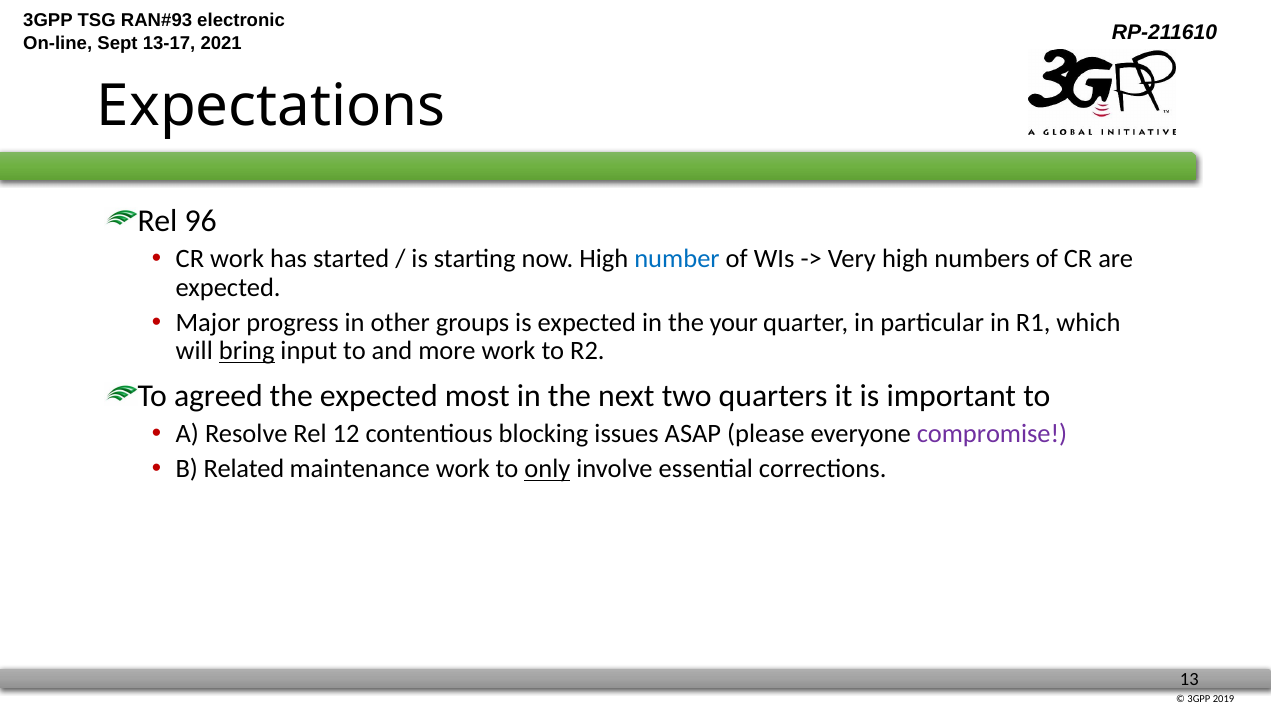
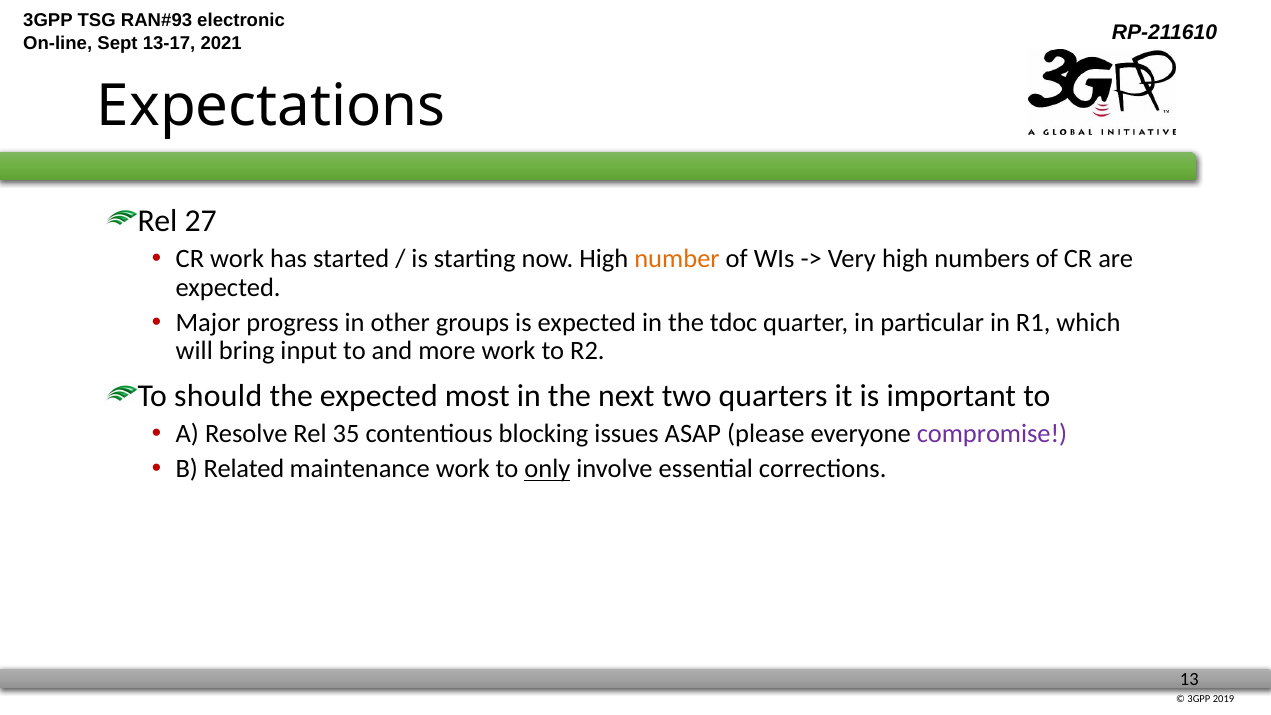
96: 96 -> 27
number colour: blue -> orange
your: your -> tdoc
bring underline: present -> none
agreed: agreed -> should
12: 12 -> 35
